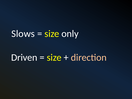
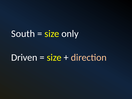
Slows: Slows -> South
